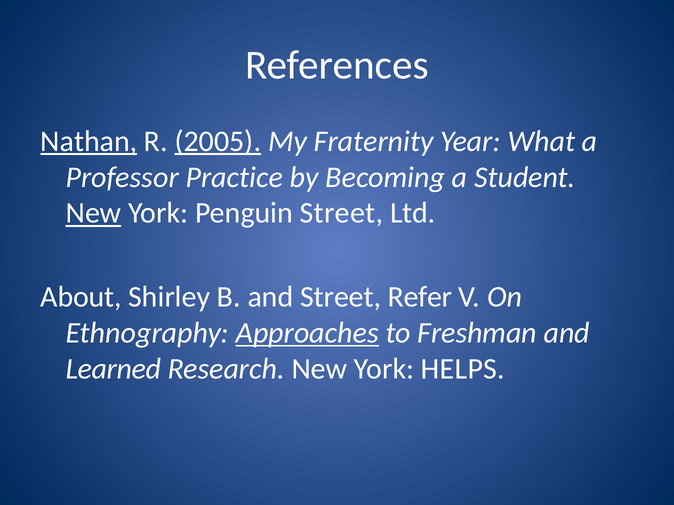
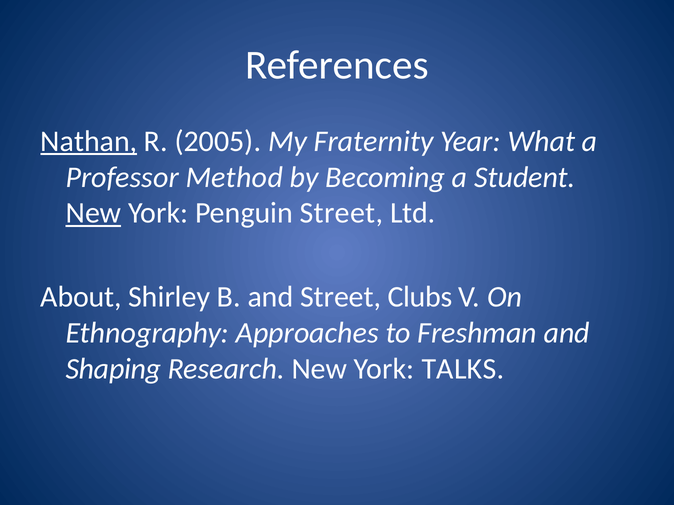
2005 underline: present -> none
Practice: Practice -> Method
Refer: Refer -> Clubs
Approaches underline: present -> none
Learned: Learned -> Shaping
HELPS: HELPS -> TALKS
